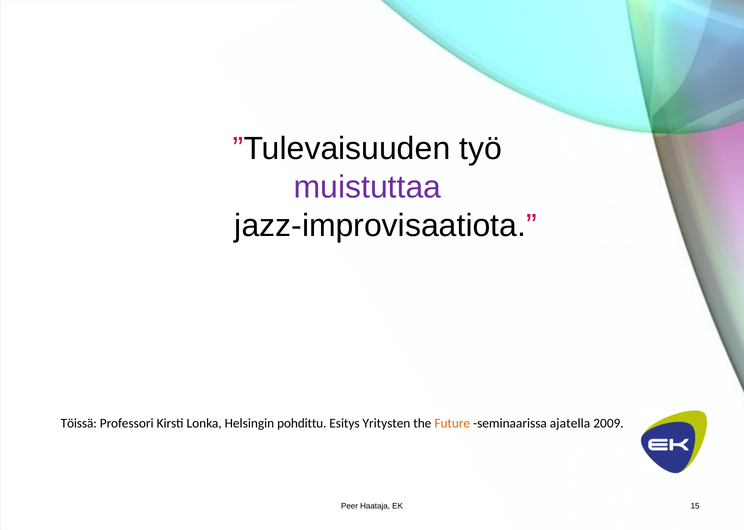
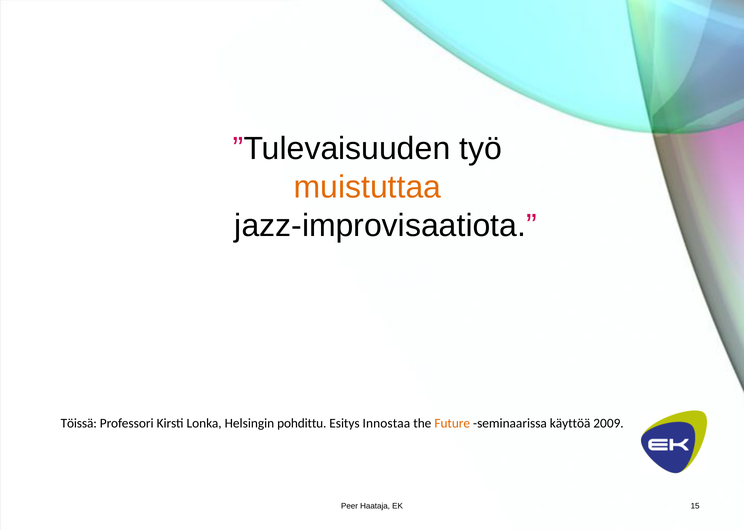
muistuttaa colour: purple -> orange
Yritysten: Yritysten -> Innostaa
ajatella: ajatella -> käyttöä
